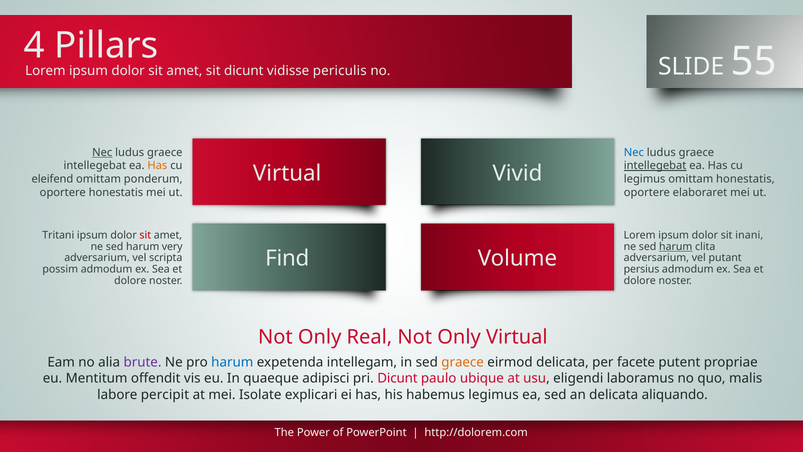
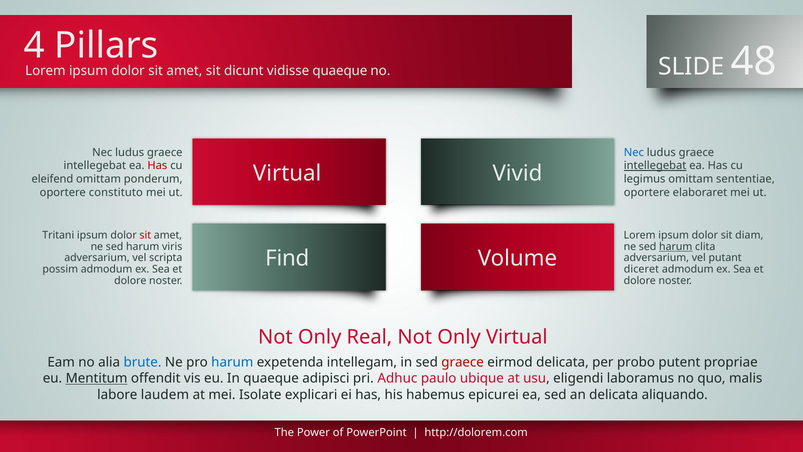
55: 55 -> 48
vidisse periculis: periculis -> quaeque
Nec at (102, 152) underline: present -> none
Has at (157, 166) colour: orange -> red
omittam honestatis: honestatis -> sententiae
oportere honestatis: honestatis -> constituto
inani: inani -> diam
very: very -> viris
persius: persius -> diceret
brute colour: purple -> blue
graece at (463, 362) colour: orange -> red
facete: facete -> probo
Mentitum underline: none -> present
pri Dicunt: Dicunt -> Adhuc
percipit: percipit -> laudem
habemus legimus: legimus -> epicurei
